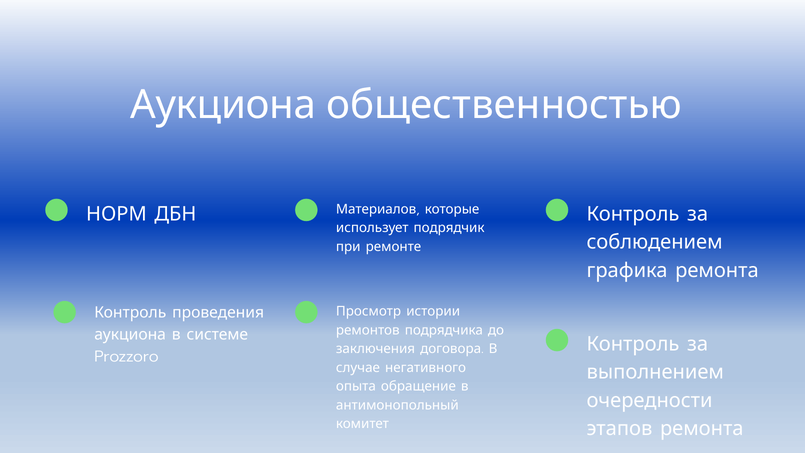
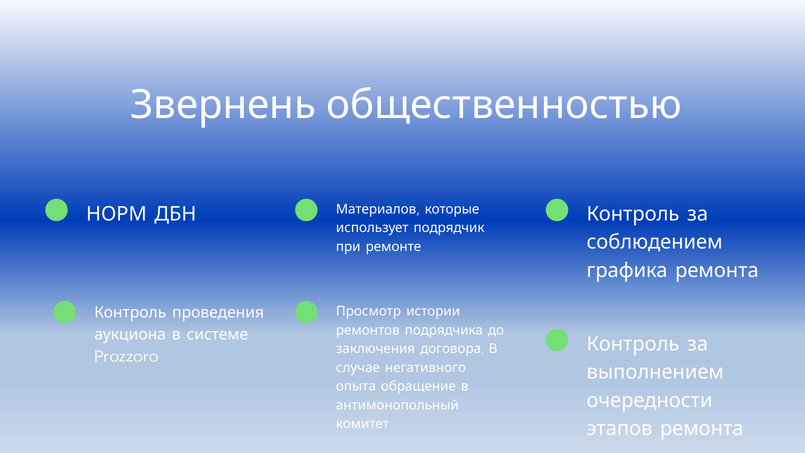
Аукциона at (223, 105): Аукциона -> Звернень
